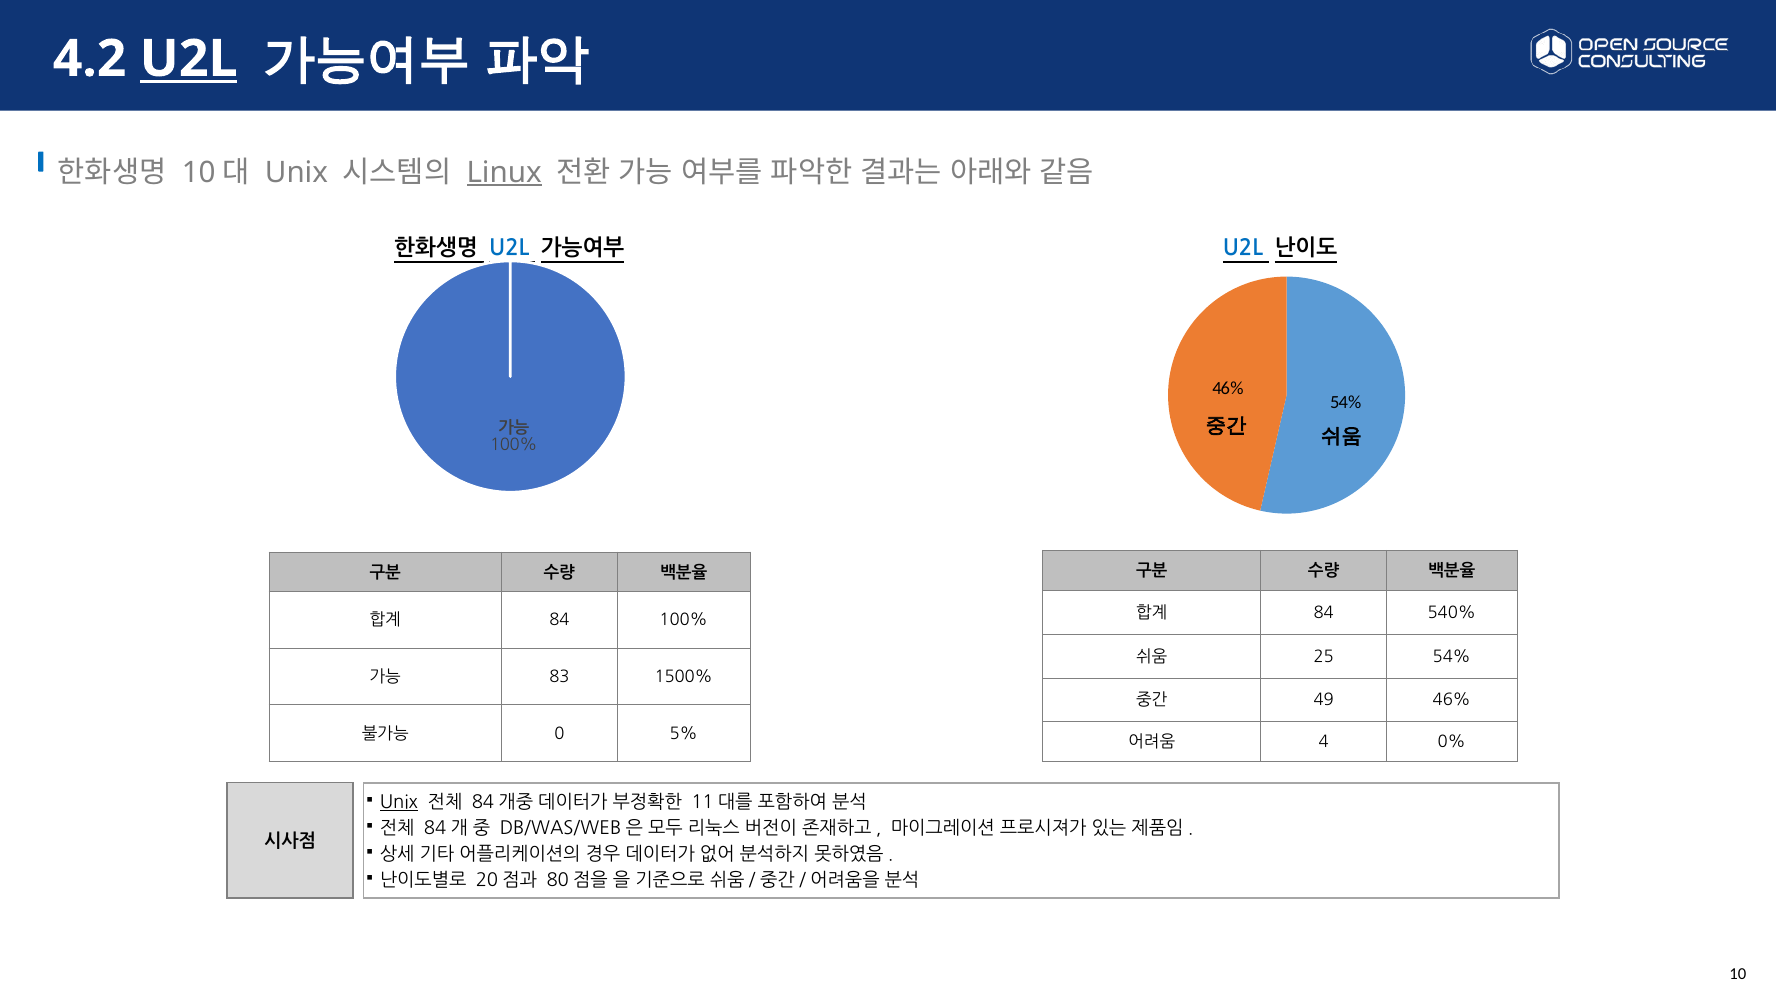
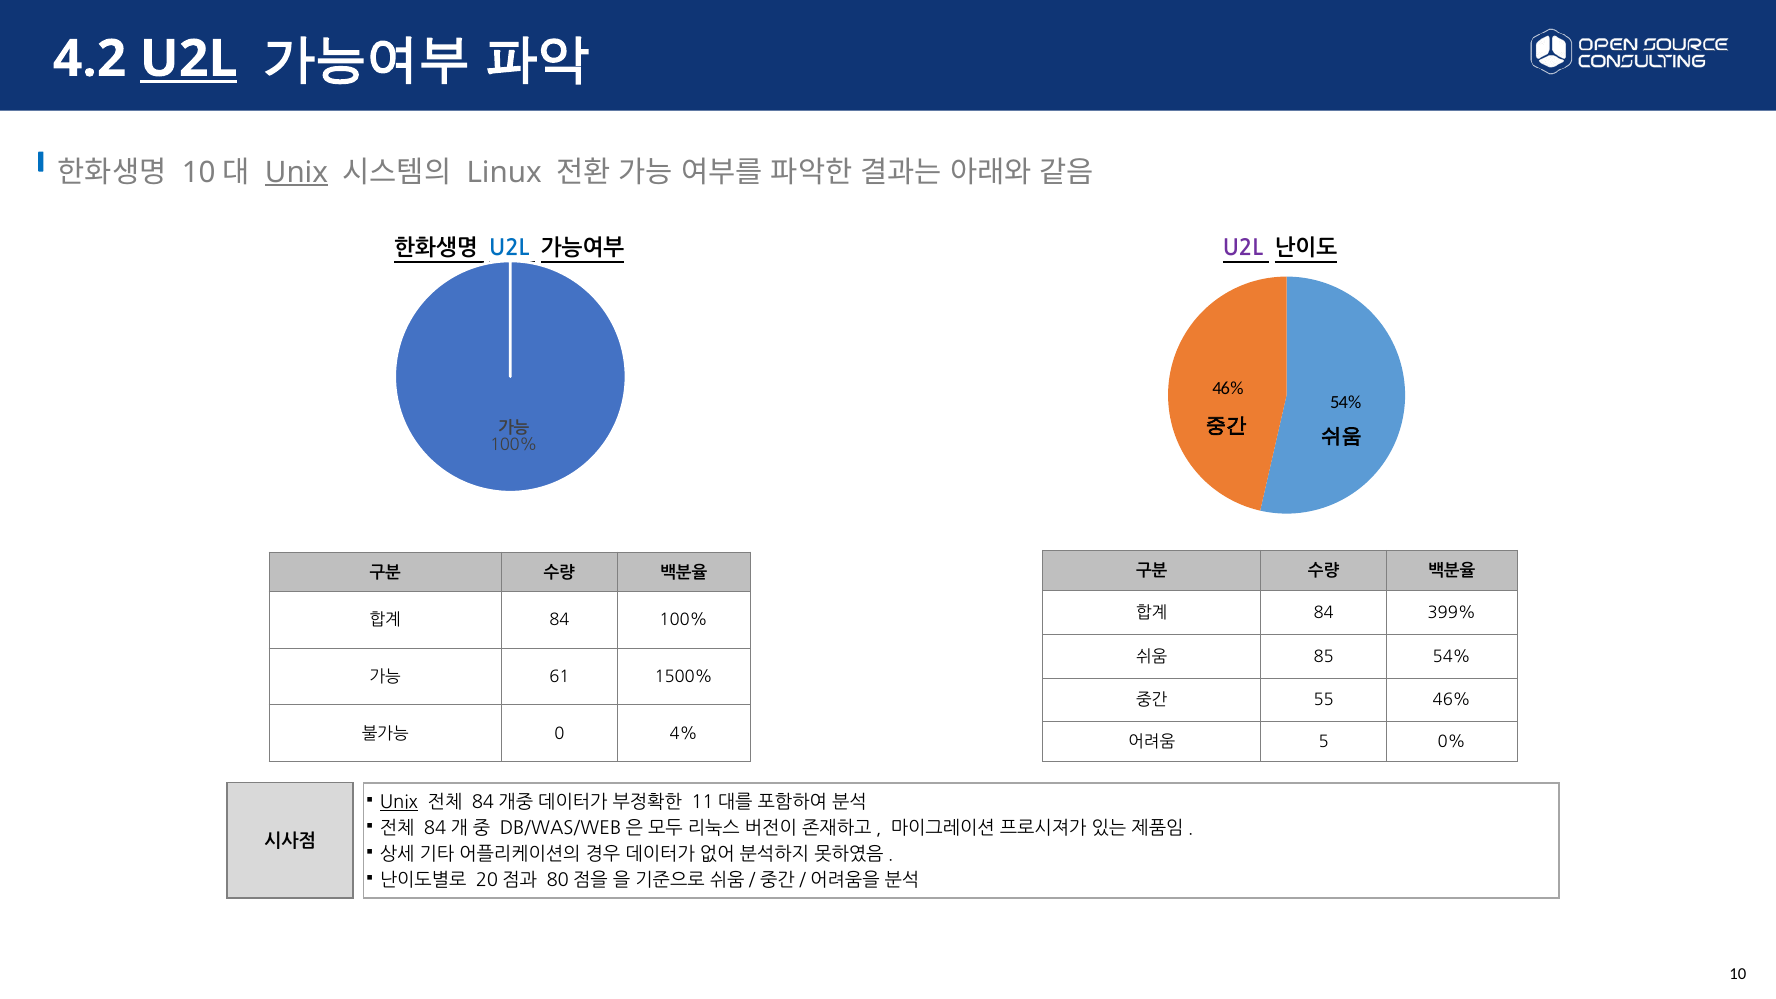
Unix at (296, 172) underline: none -> present
Linux underline: present -> none
U2L at (1243, 248) colour: blue -> purple
540%: 540% -> 399%
25: 25 -> 85
83: 83 -> 61
49: 49 -> 55
5%: 5% -> 4%
4: 4 -> 5
